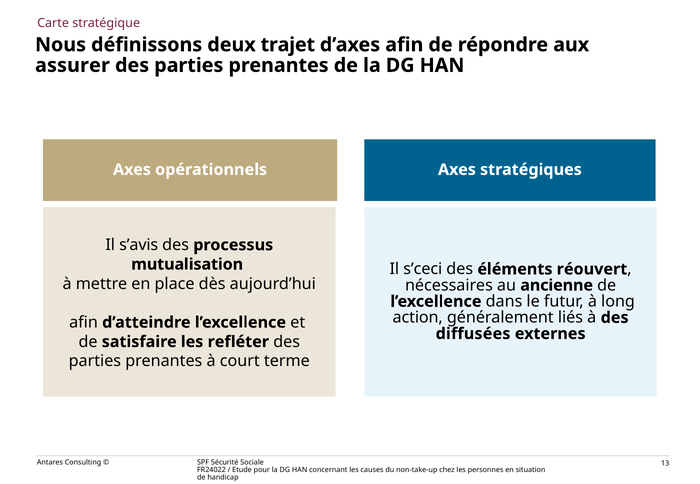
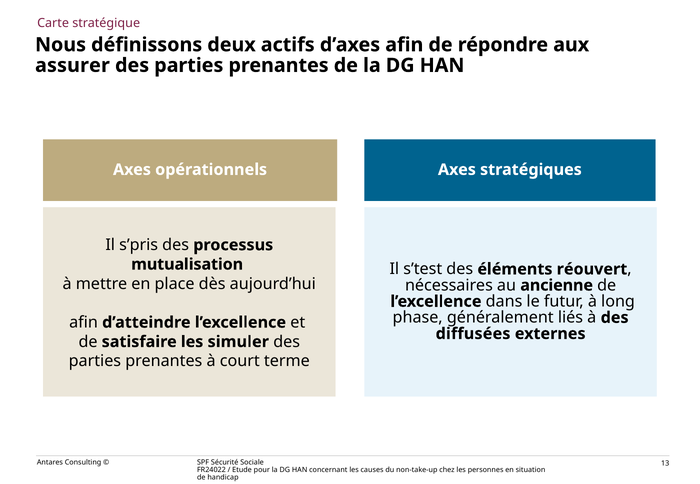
trajet: trajet -> actifs
s’avis: s’avis -> s’pris
s’ceci: s’ceci -> s’test
action: action -> phase
refléter: refléter -> simuler
